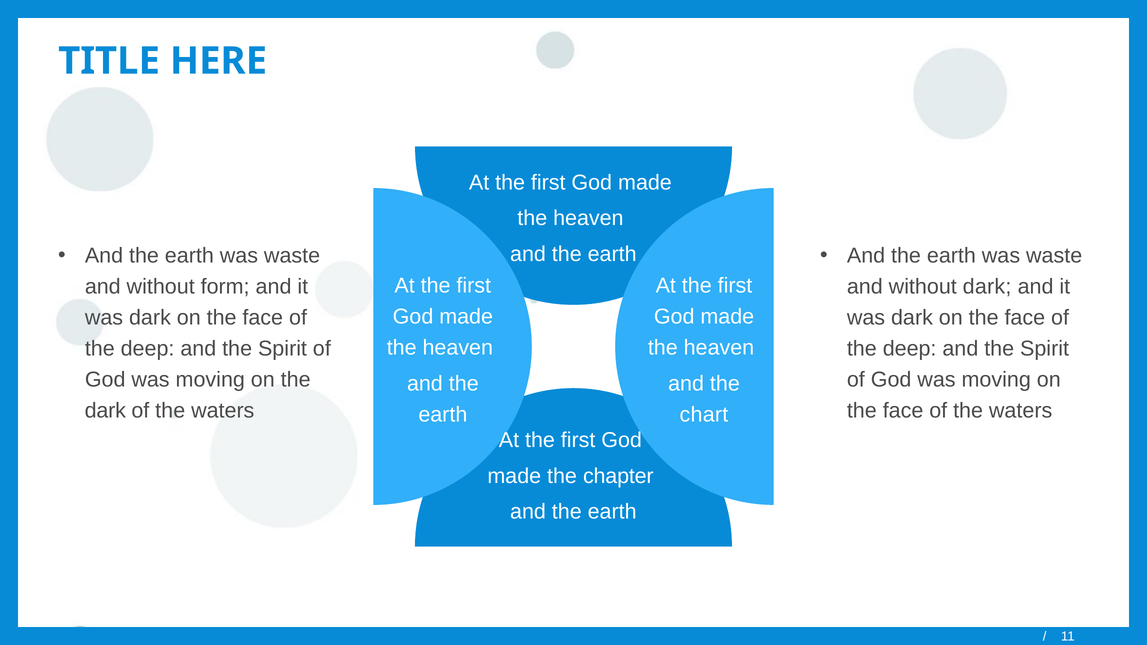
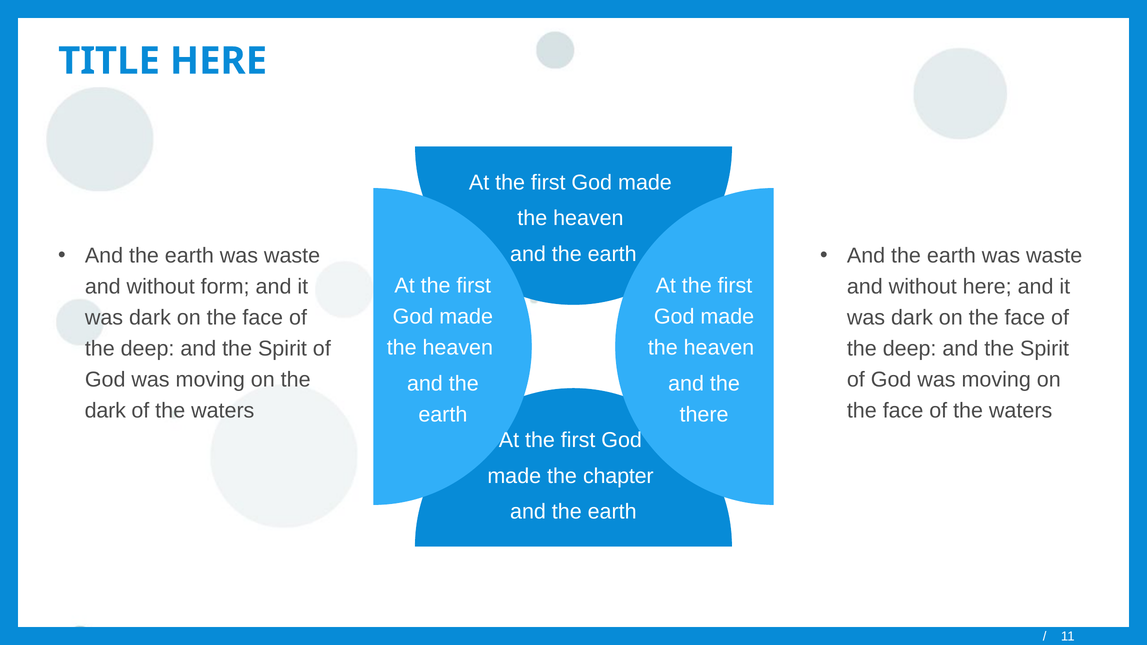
without dark: dark -> here
chart: chart -> there
